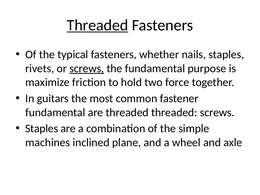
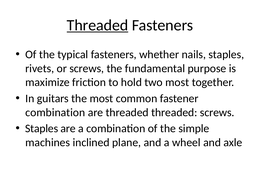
screws at (87, 68) underline: present -> none
two force: force -> most
fundamental at (55, 112): fundamental -> combination
